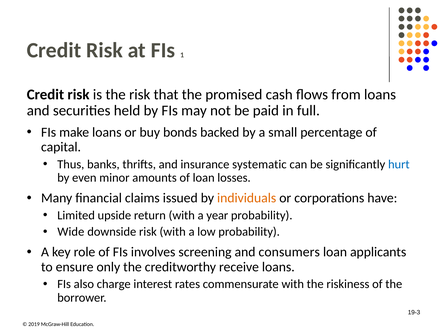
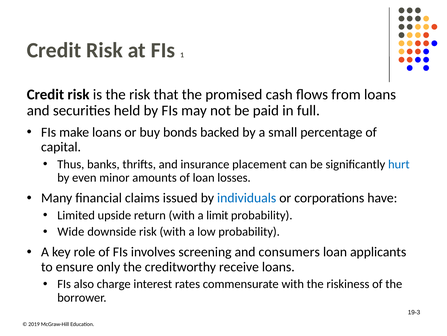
systematic: systematic -> placement
individuals colour: orange -> blue
year: year -> limit
